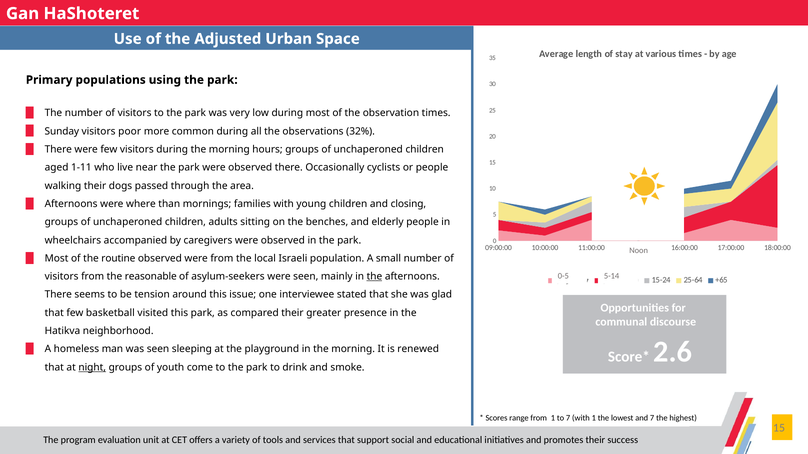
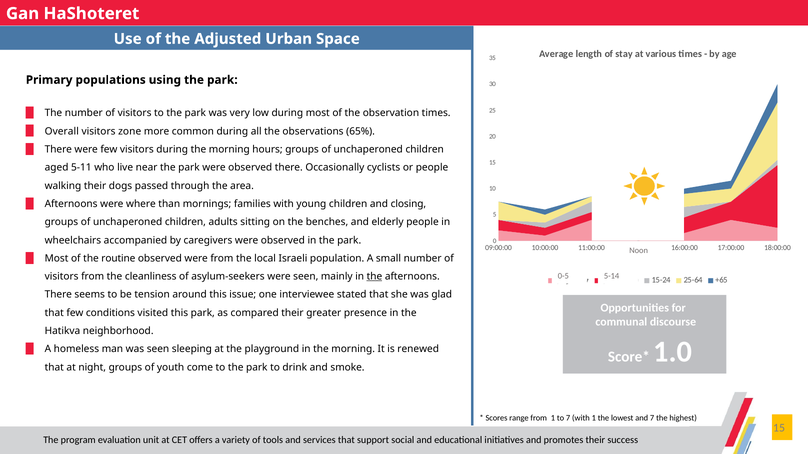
Sunday: Sunday -> Overall
poor: poor -> zone
32%: 32% -> 65%
1-11: 1-11 -> 5-11
reasonable: reasonable -> cleanliness
basketball: basketball -> conditions
2.6: 2.6 -> 1.0
night underline: present -> none
